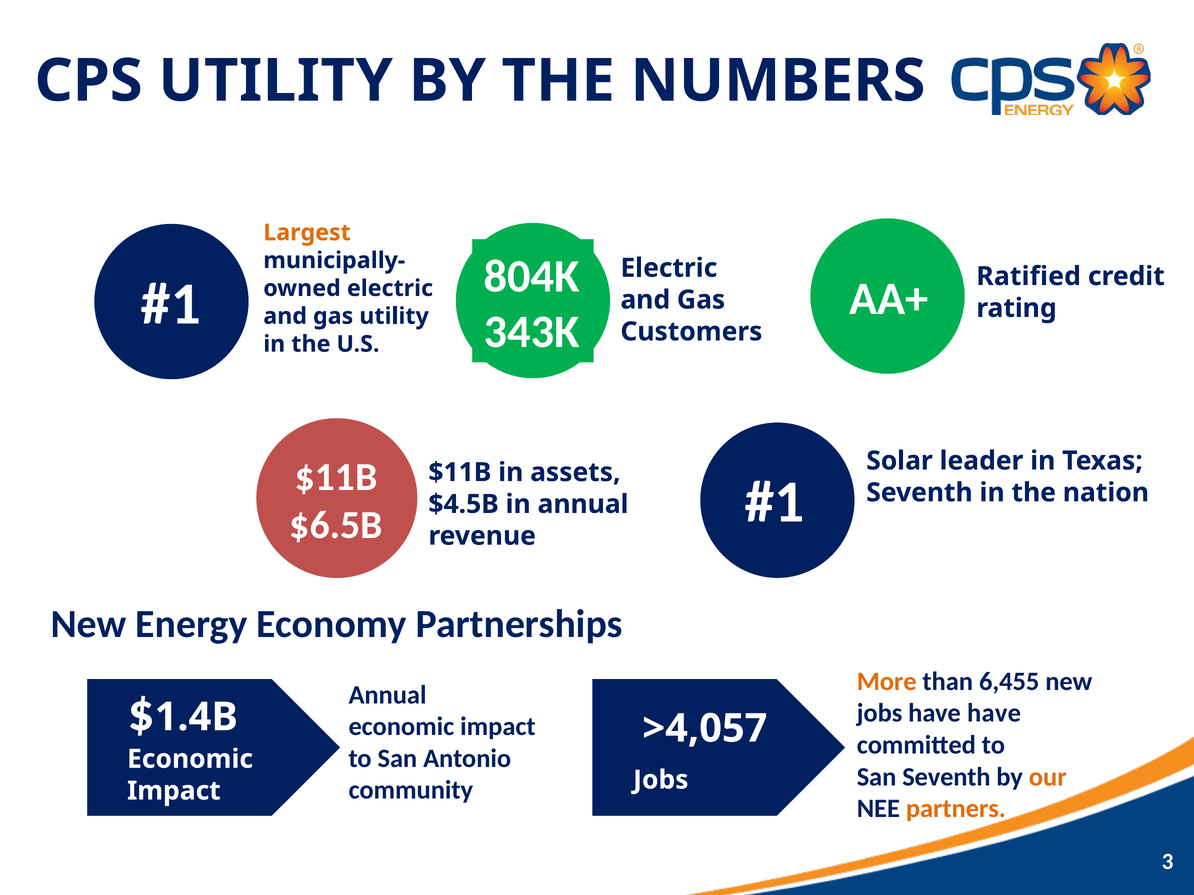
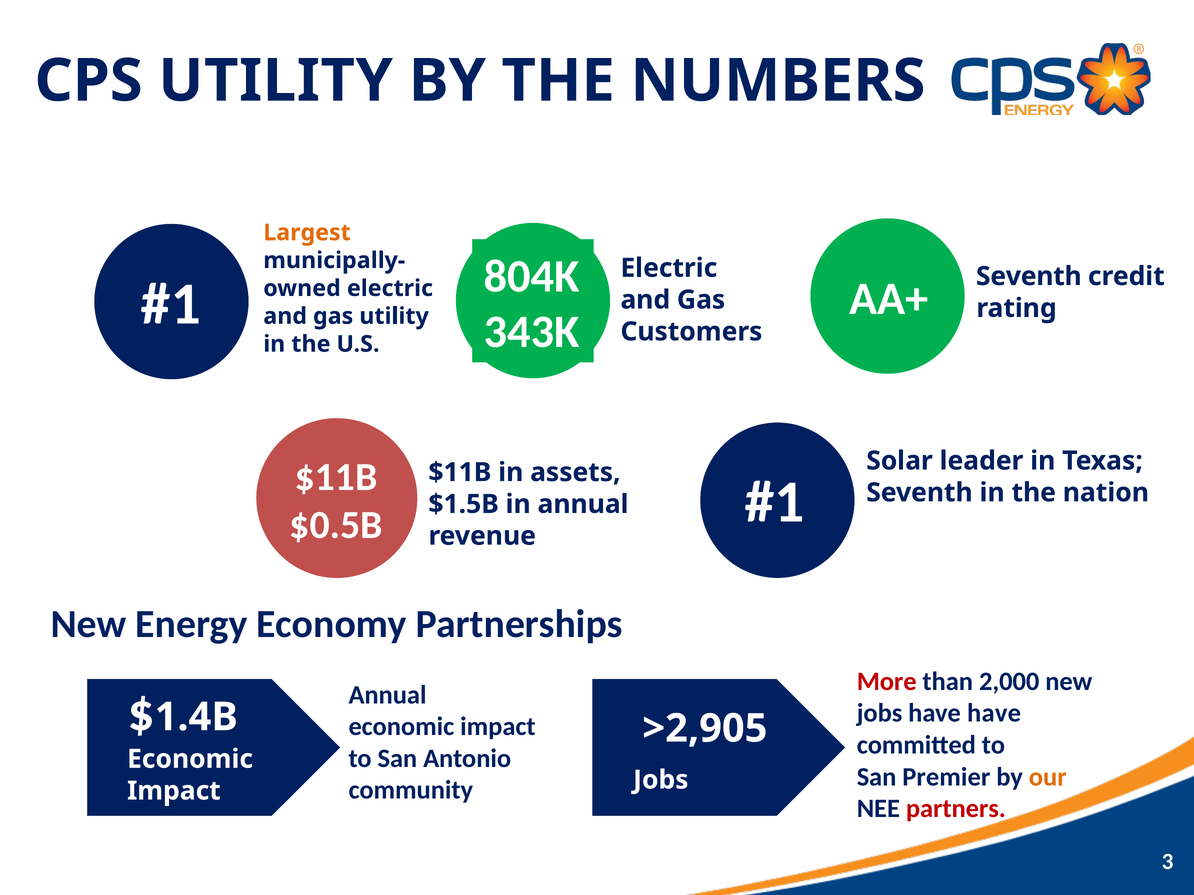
Ratified at (1029, 276): Ratified -> Seventh
$4.5B: $4.5B -> $1.5B
$6.5B: $6.5B -> $0.5B
More colour: orange -> red
6,455: 6,455 -> 2,000
>4,057: >4,057 -> >2,905
San Seventh: Seventh -> Premier
partners colour: orange -> red
